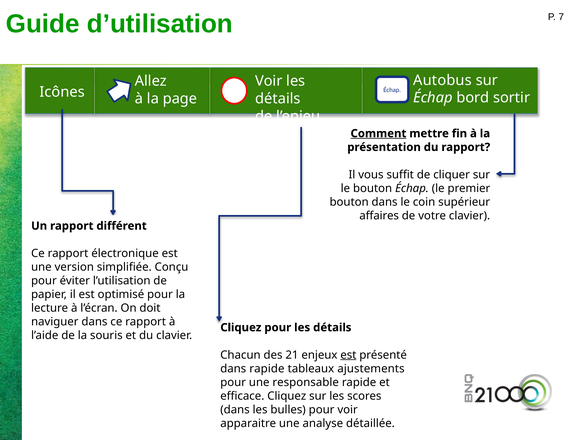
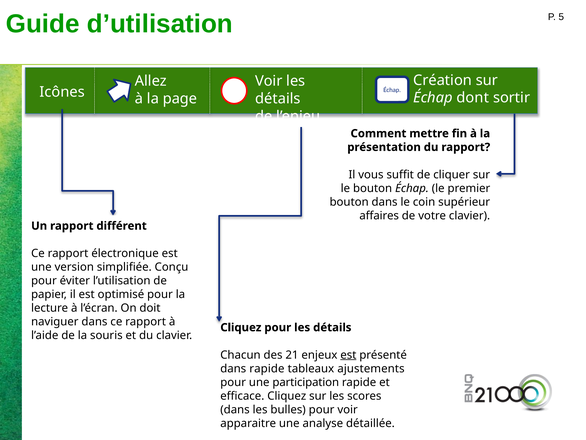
7: 7 -> 5
Autobus: Autobus -> Création
bord: bord -> dont
Comment underline: present -> none
responsable: responsable -> participation
